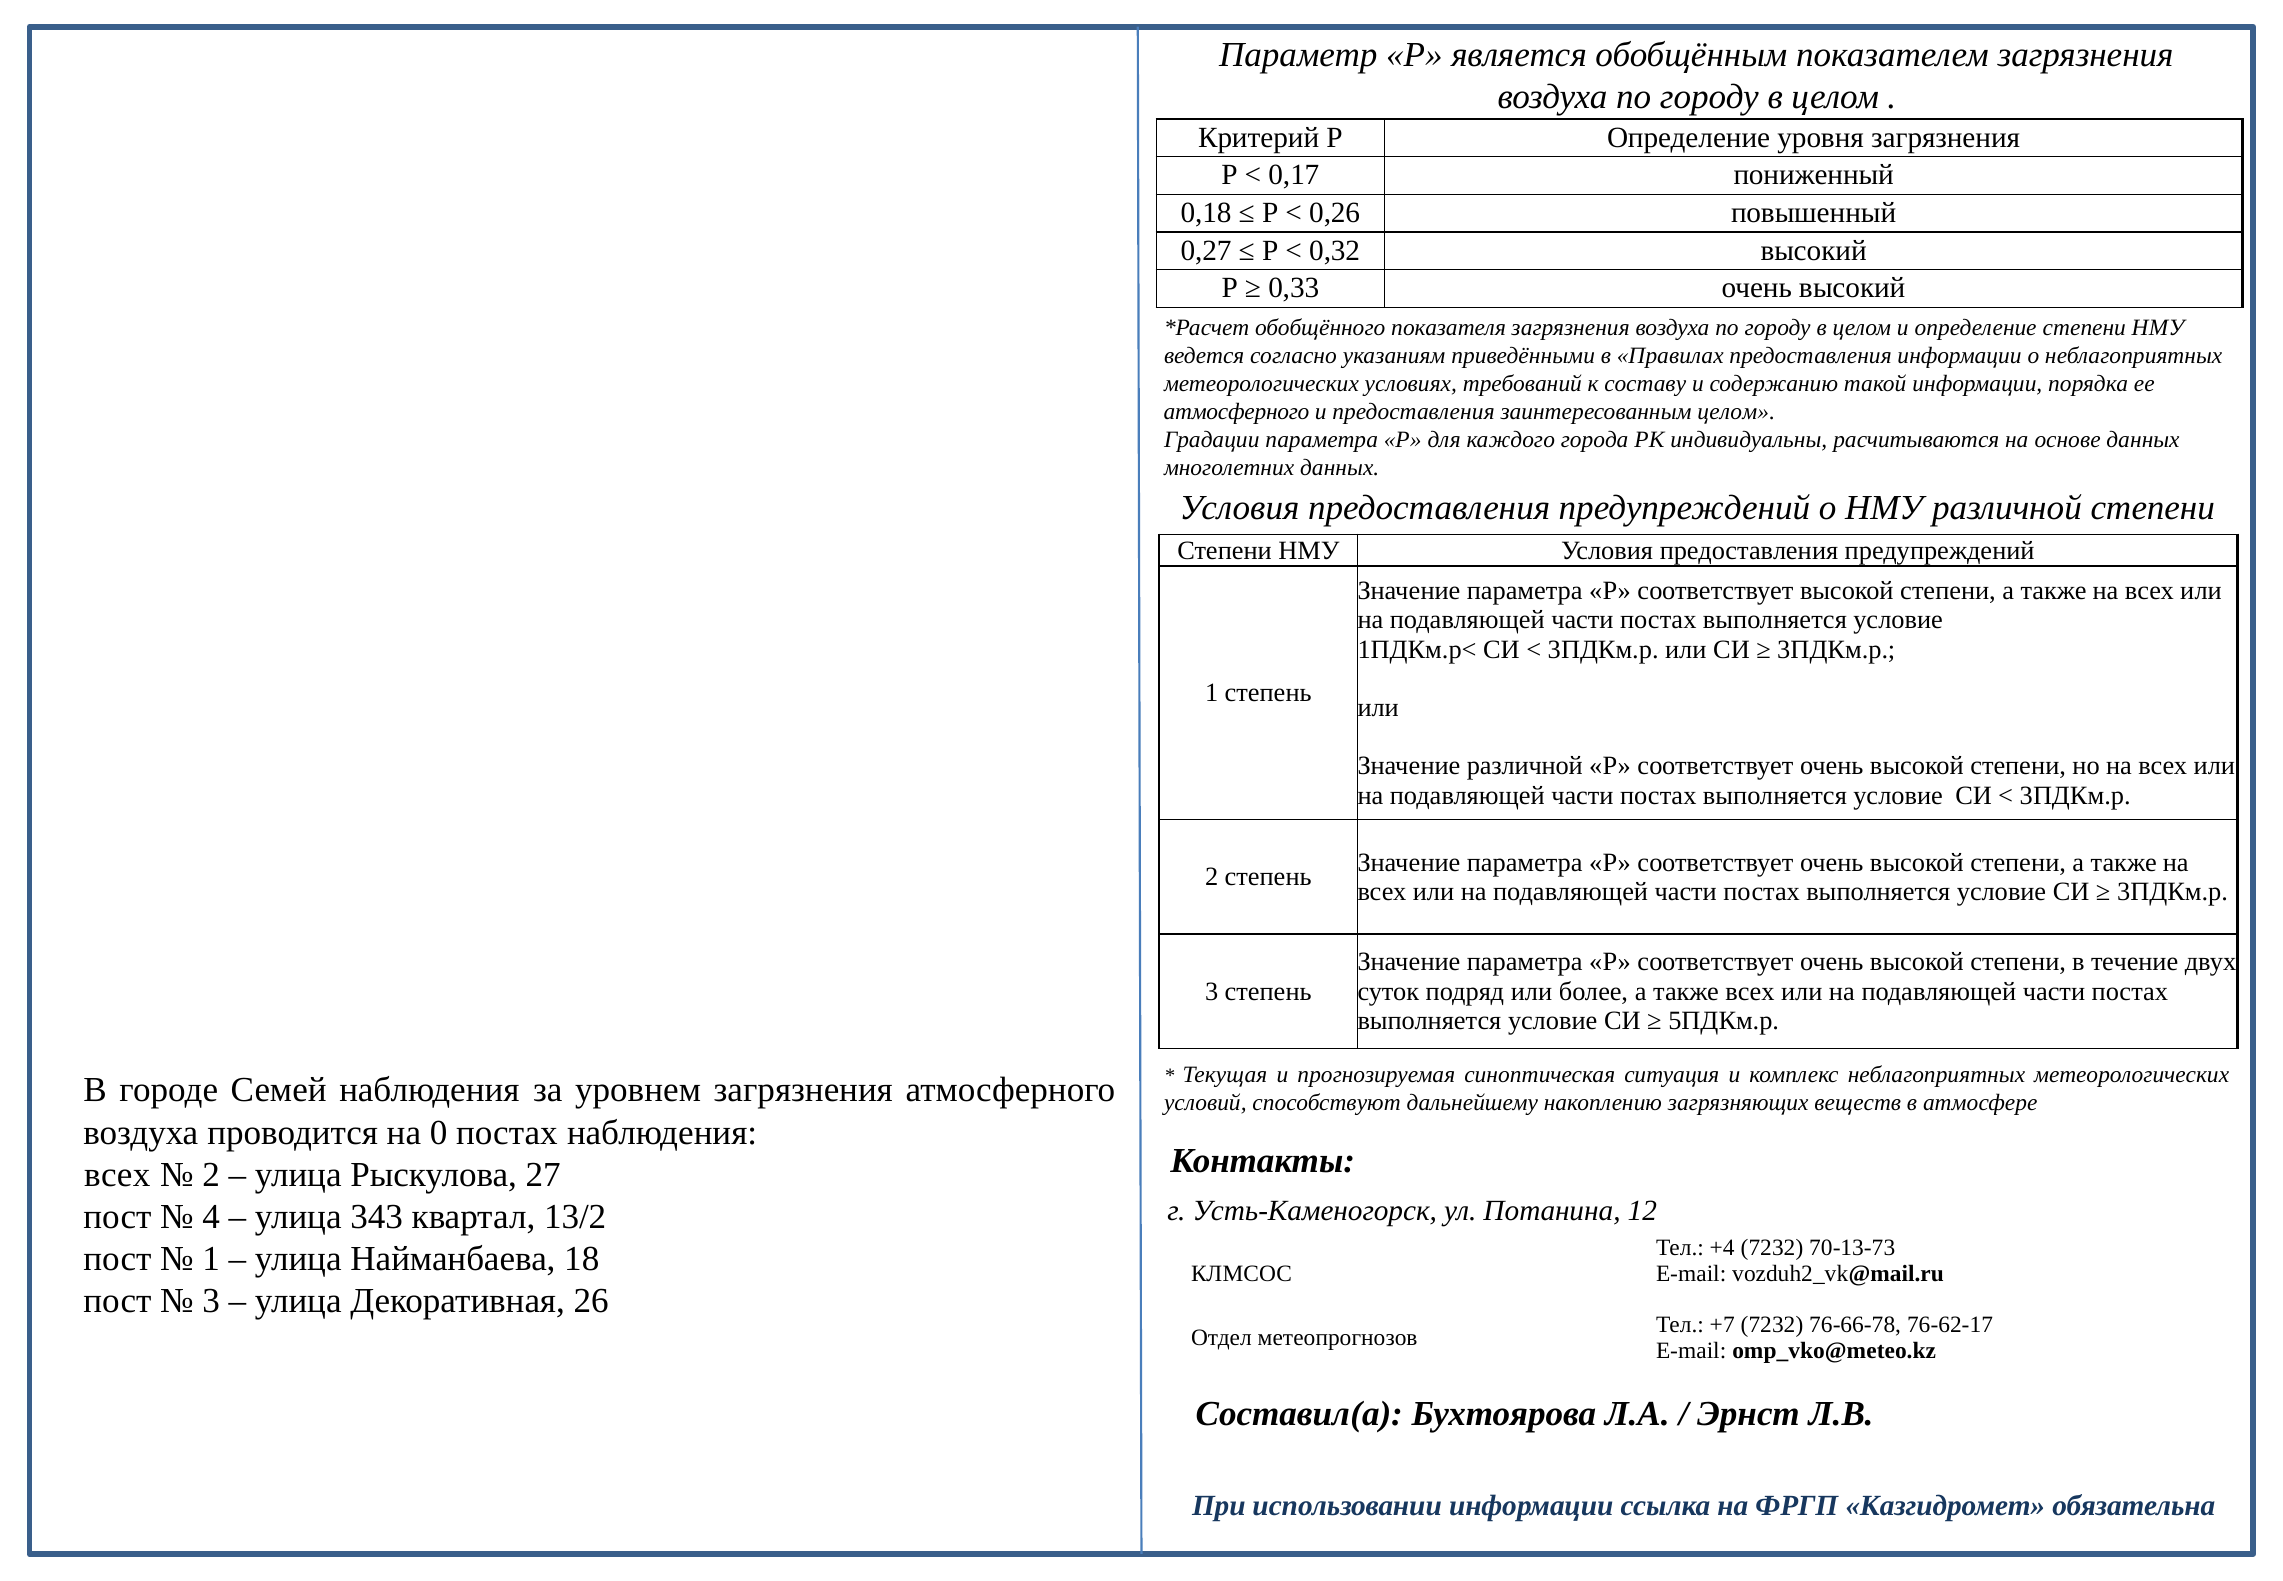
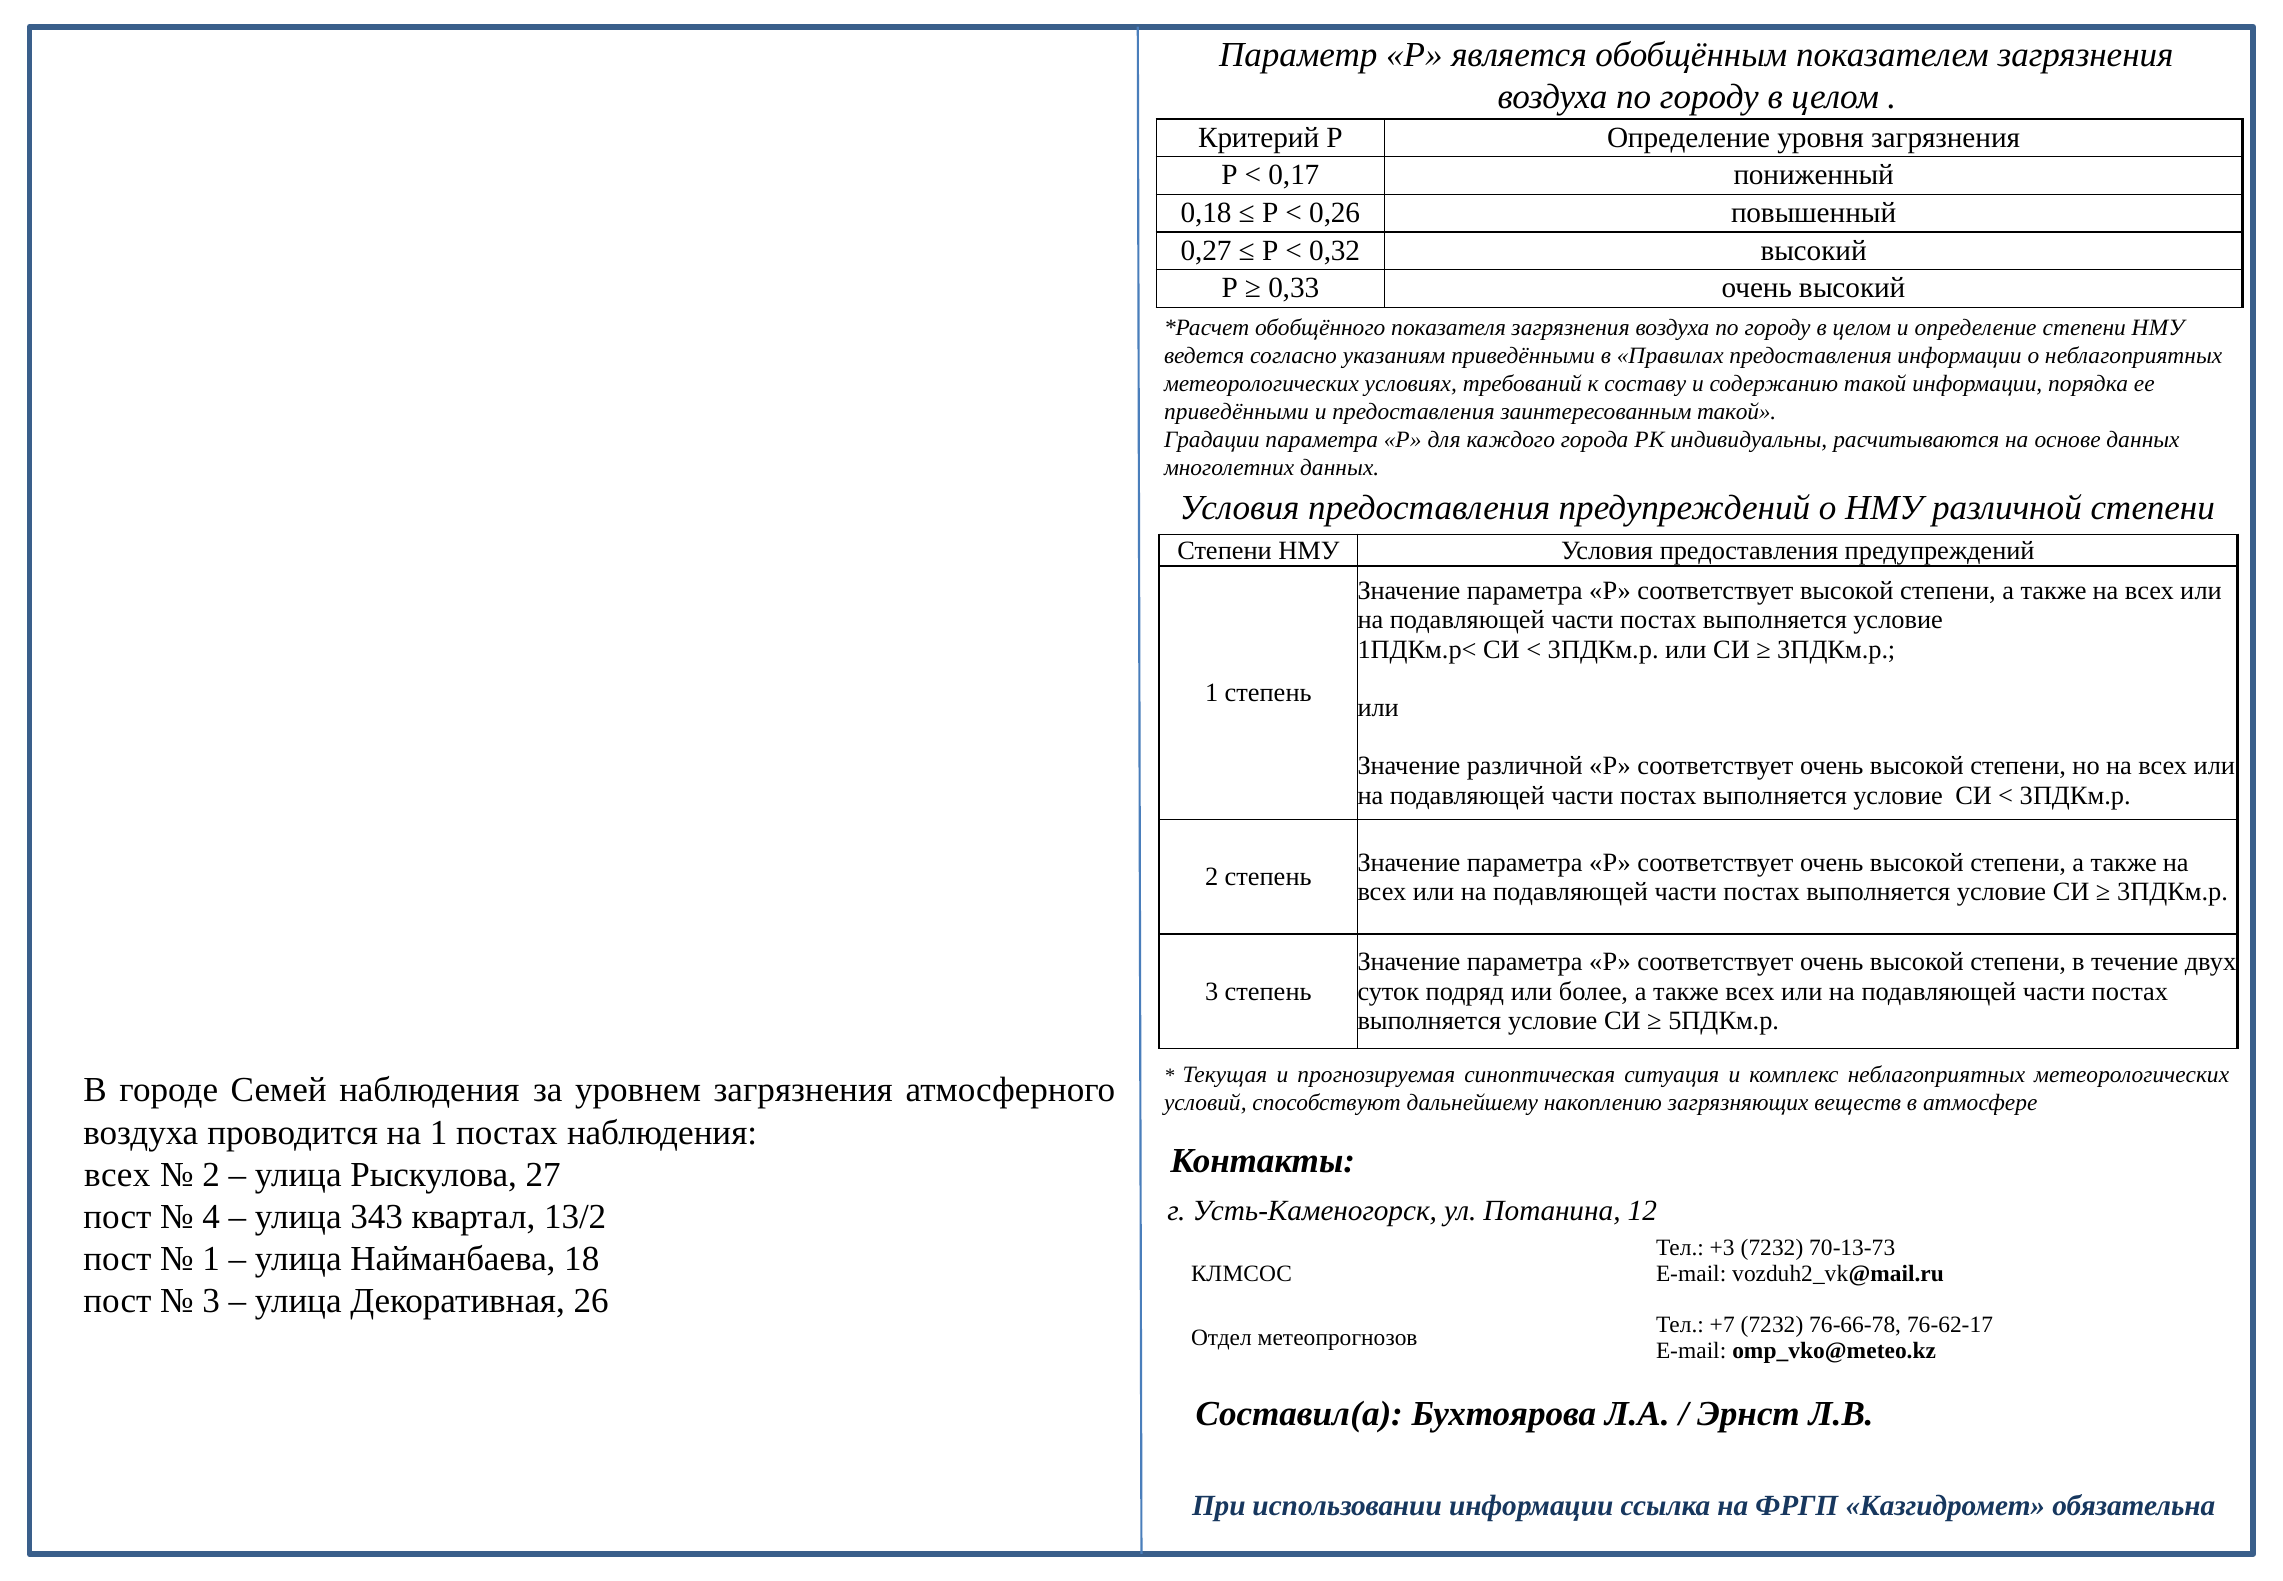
атмосферного at (1237, 412): атмосферного -> приведёнными
заинтересованным целом: целом -> такой
на 0: 0 -> 1
+4: +4 -> +3
